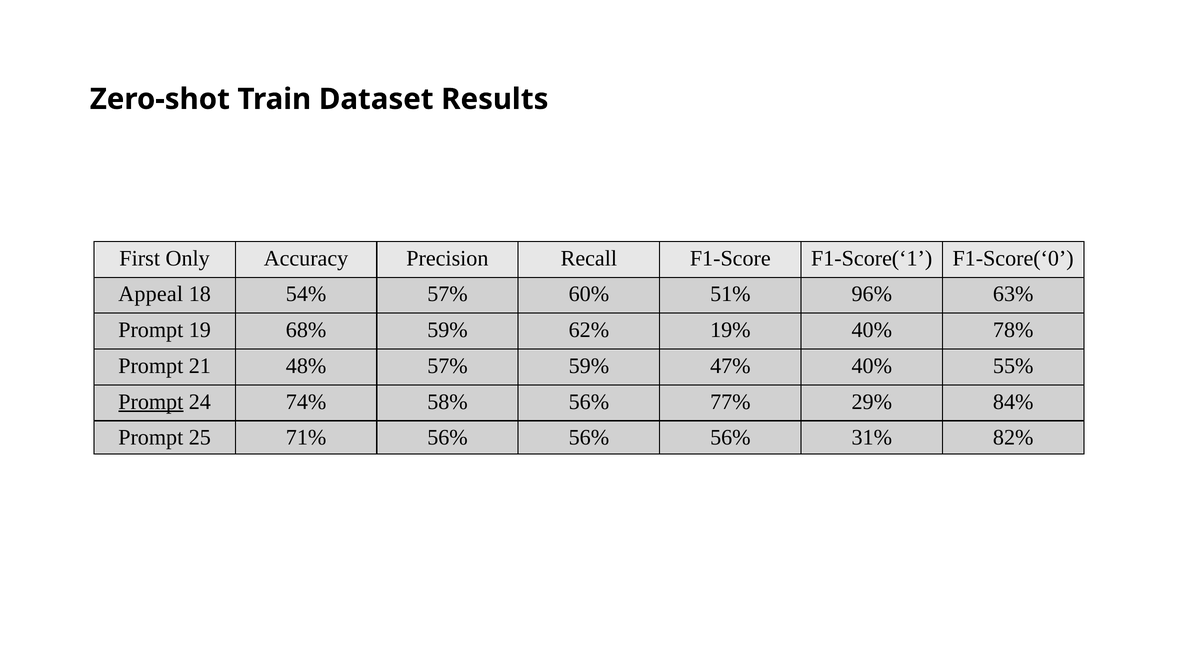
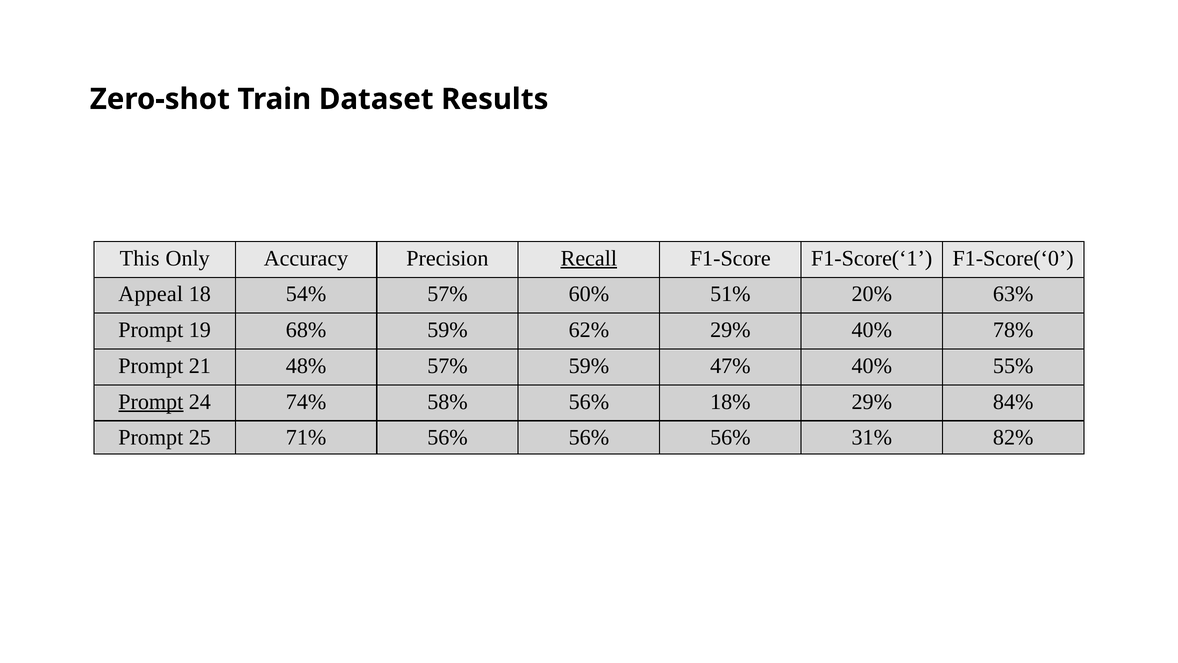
First: First -> This
Recall underline: none -> present
96%: 96% -> 20%
62% 19%: 19% -> 29%
77%: 77% -> 18%
